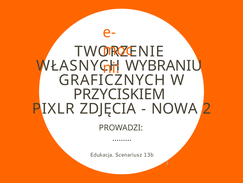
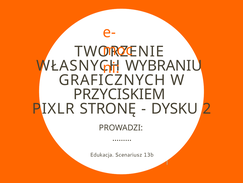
ZDJĘCIA: ZDJĘCIA -> STRONĘ
NOWA: NOWA -> DYSKU
